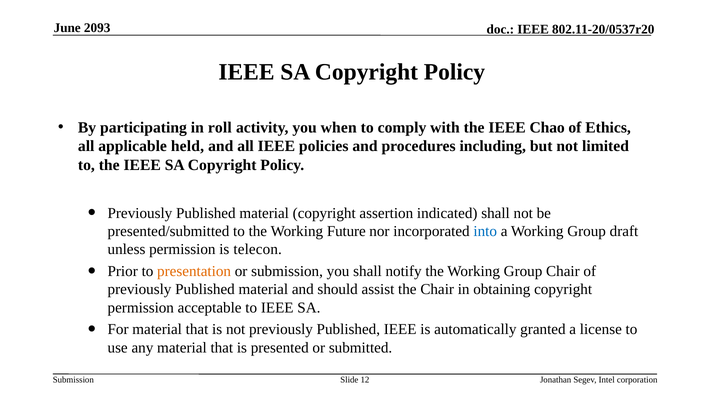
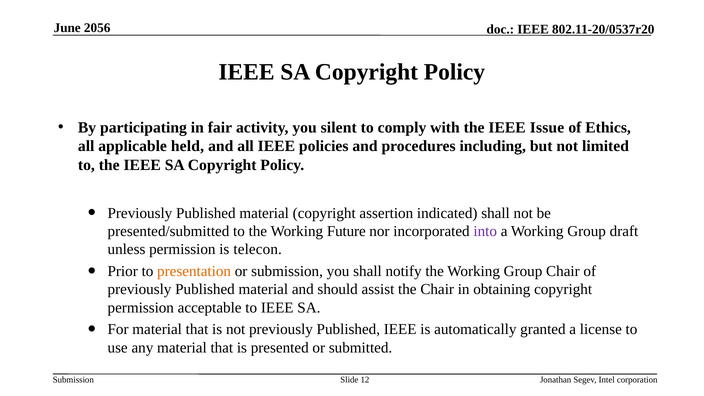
2093: 2093 -> 2056
roll: roll -> fair
when: when -> silent
Chao: Chao -> Issue
into colour: blue -> purple
